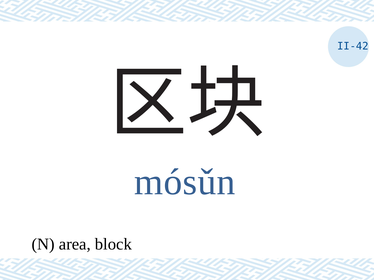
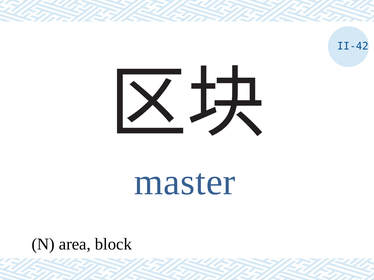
mósǔn: mósǔn -> master
